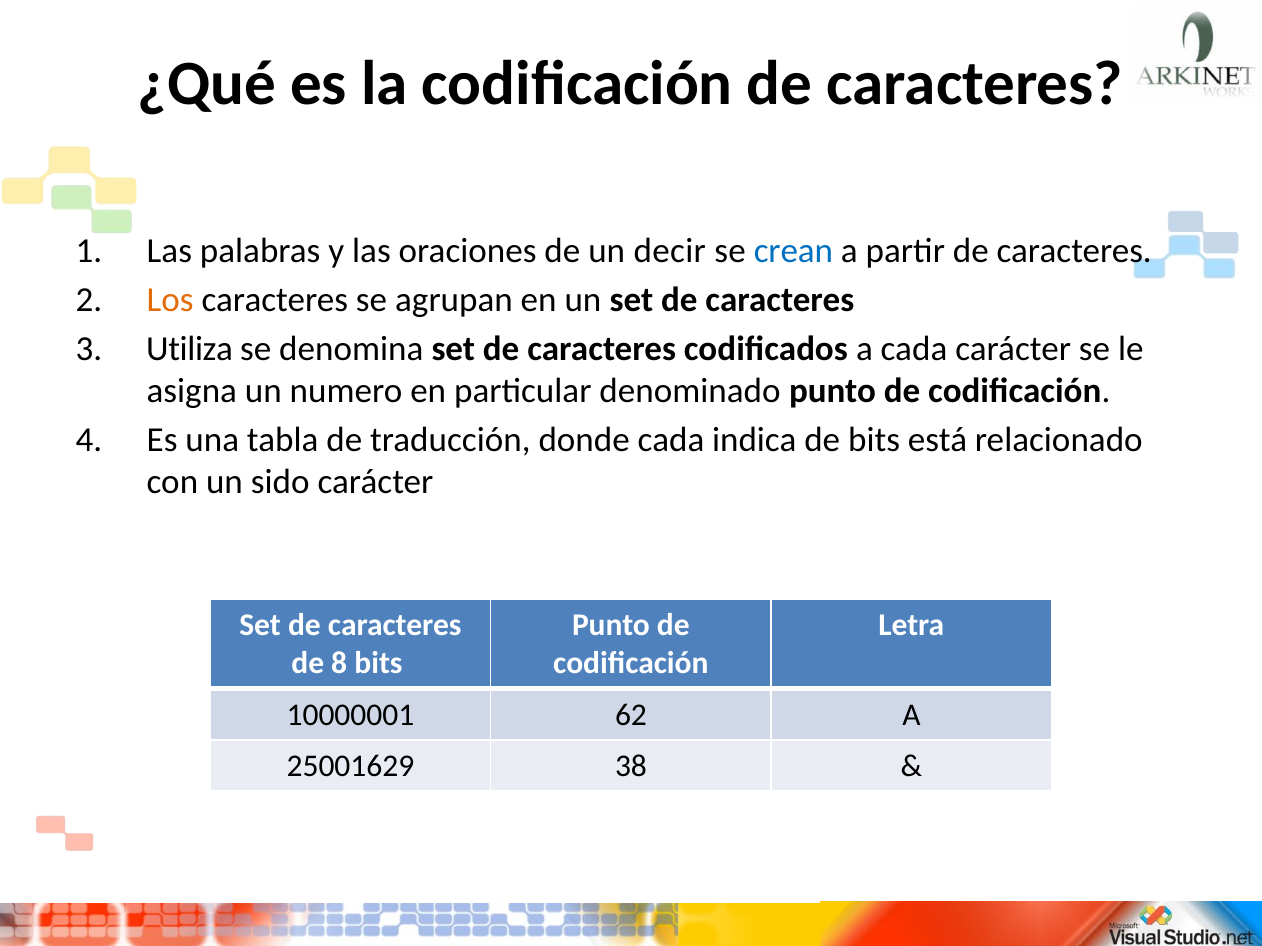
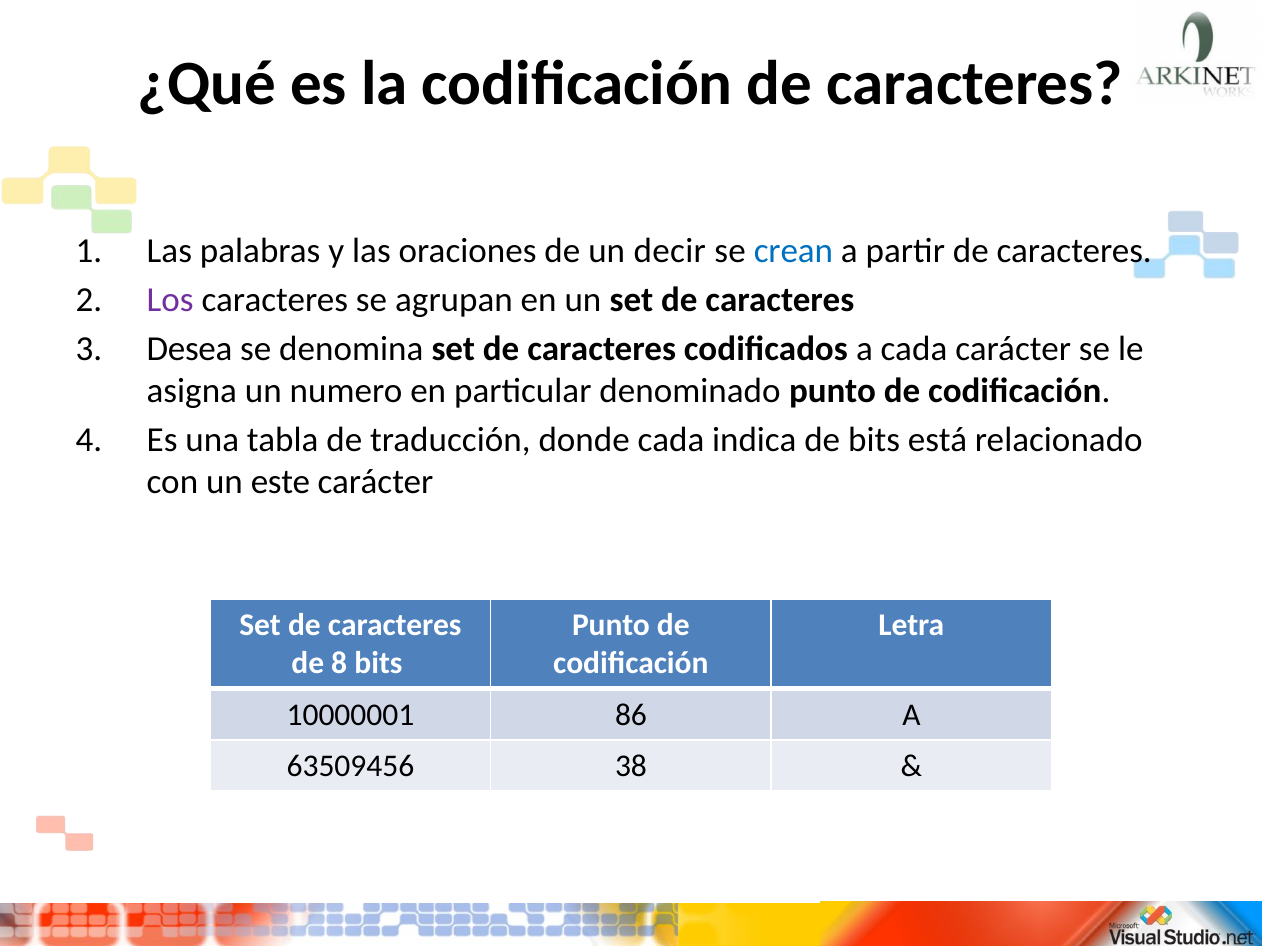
Los colour: orange -> purple
Utiliza: Utiliza -> Desea
sido: sido -> este
62: 62 -> 86
25001629: 25001629 -> 63509456
